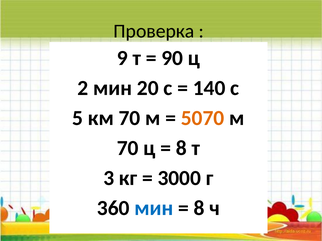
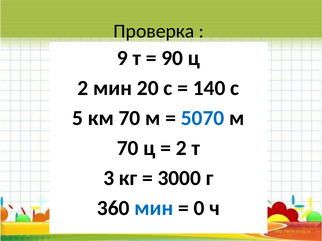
5070 colour: orange -> blue
8 at (181, 148): 8 -> 2
8 at (199, 208): 8 -> 0
